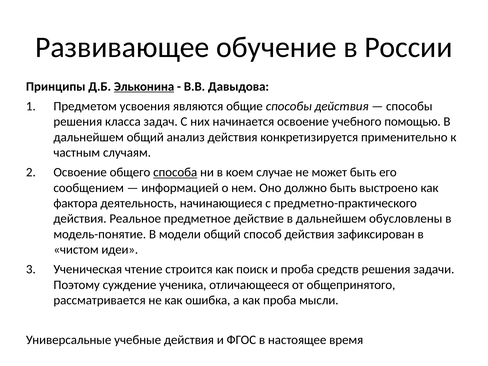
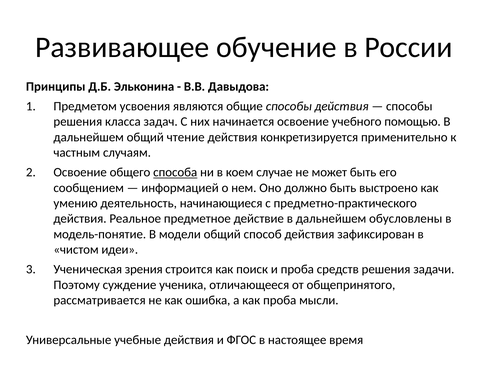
Эльконина underline: present -> none
анализ: анализ -> чтение
фактора: фактора -> умению
чтение: чтение -> зрения
